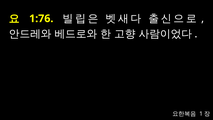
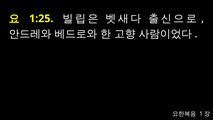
1:76: 1:76 -> 1:25
